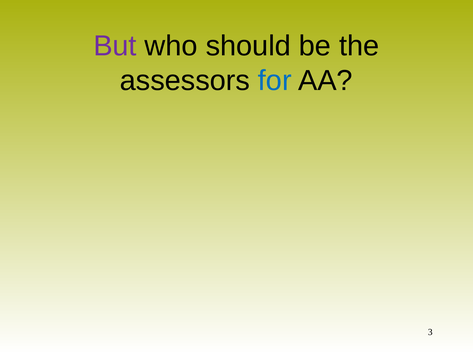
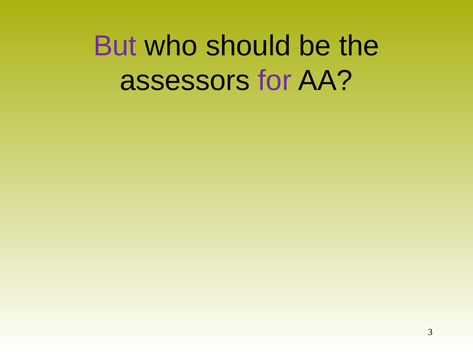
for colour: blue -> purple
